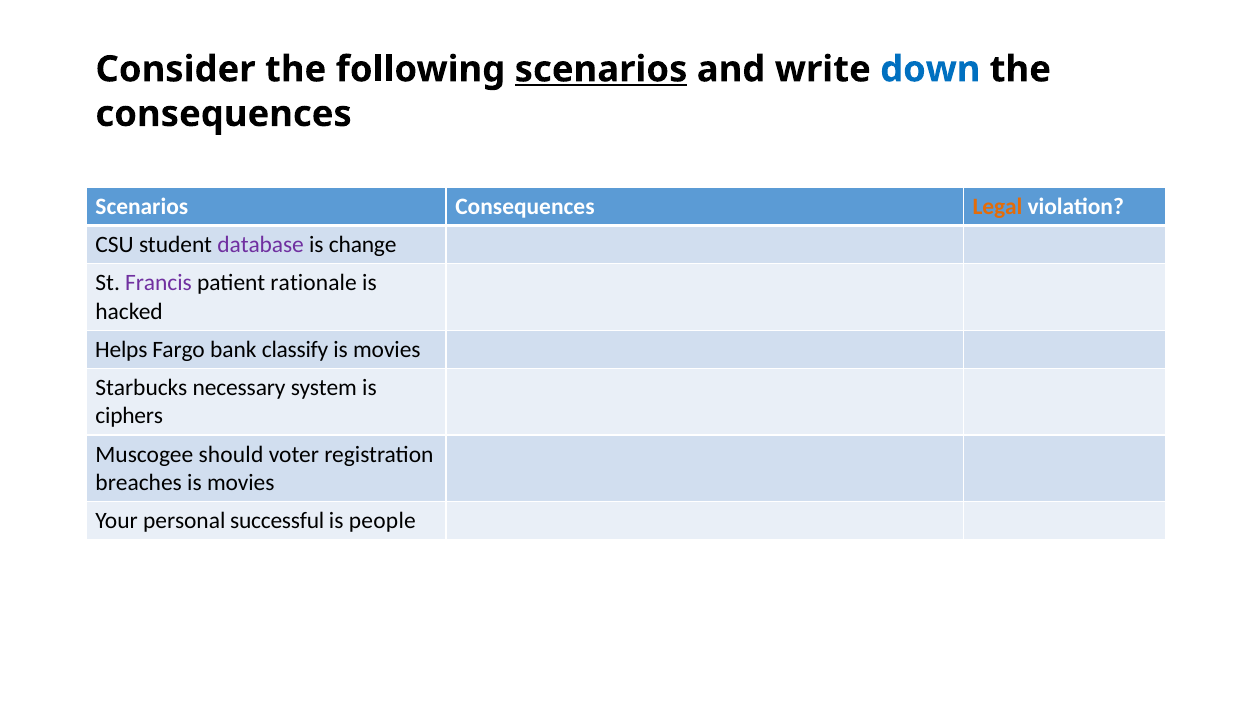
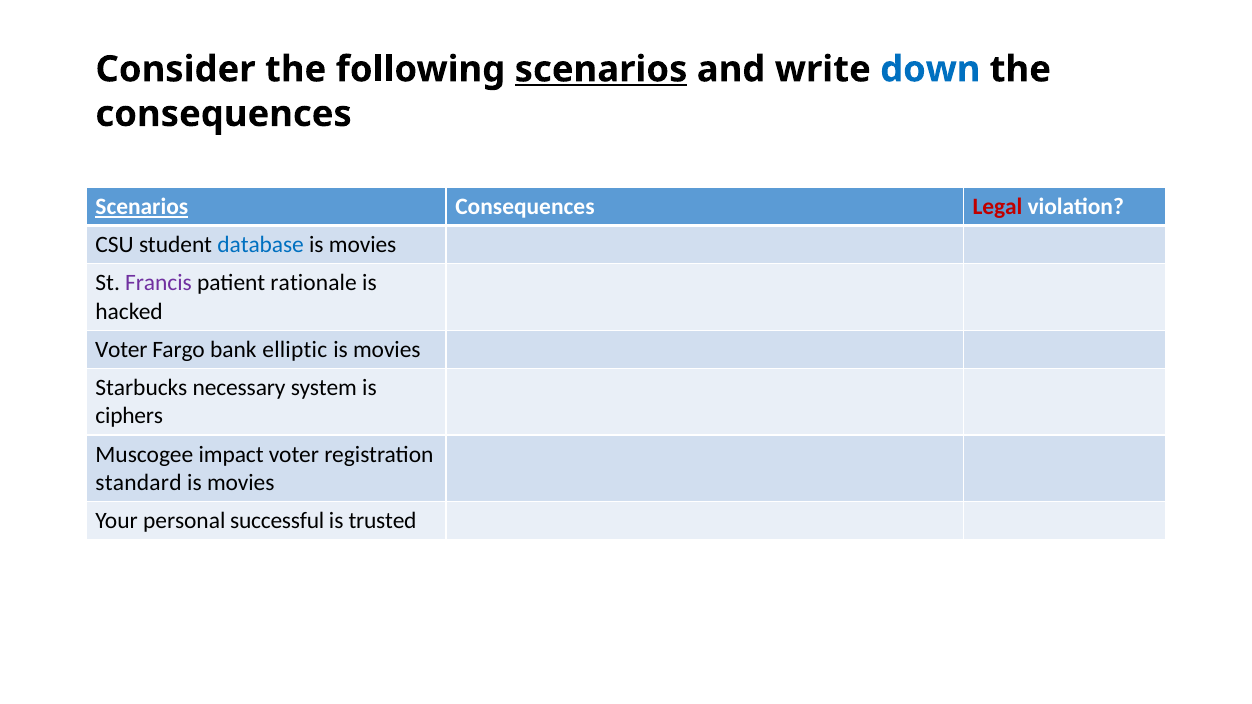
Scenarios at (142, 207) underline: none -> present
Legal colour: orange -> red
database colour: purple -> blue
change at (363, 245): change -> movies
Helps at (121, 350): Helps -> Voter
classify: classify -> elliptic
should: should -> impact
breaches: breaches -> standard
people: people -> trusted
